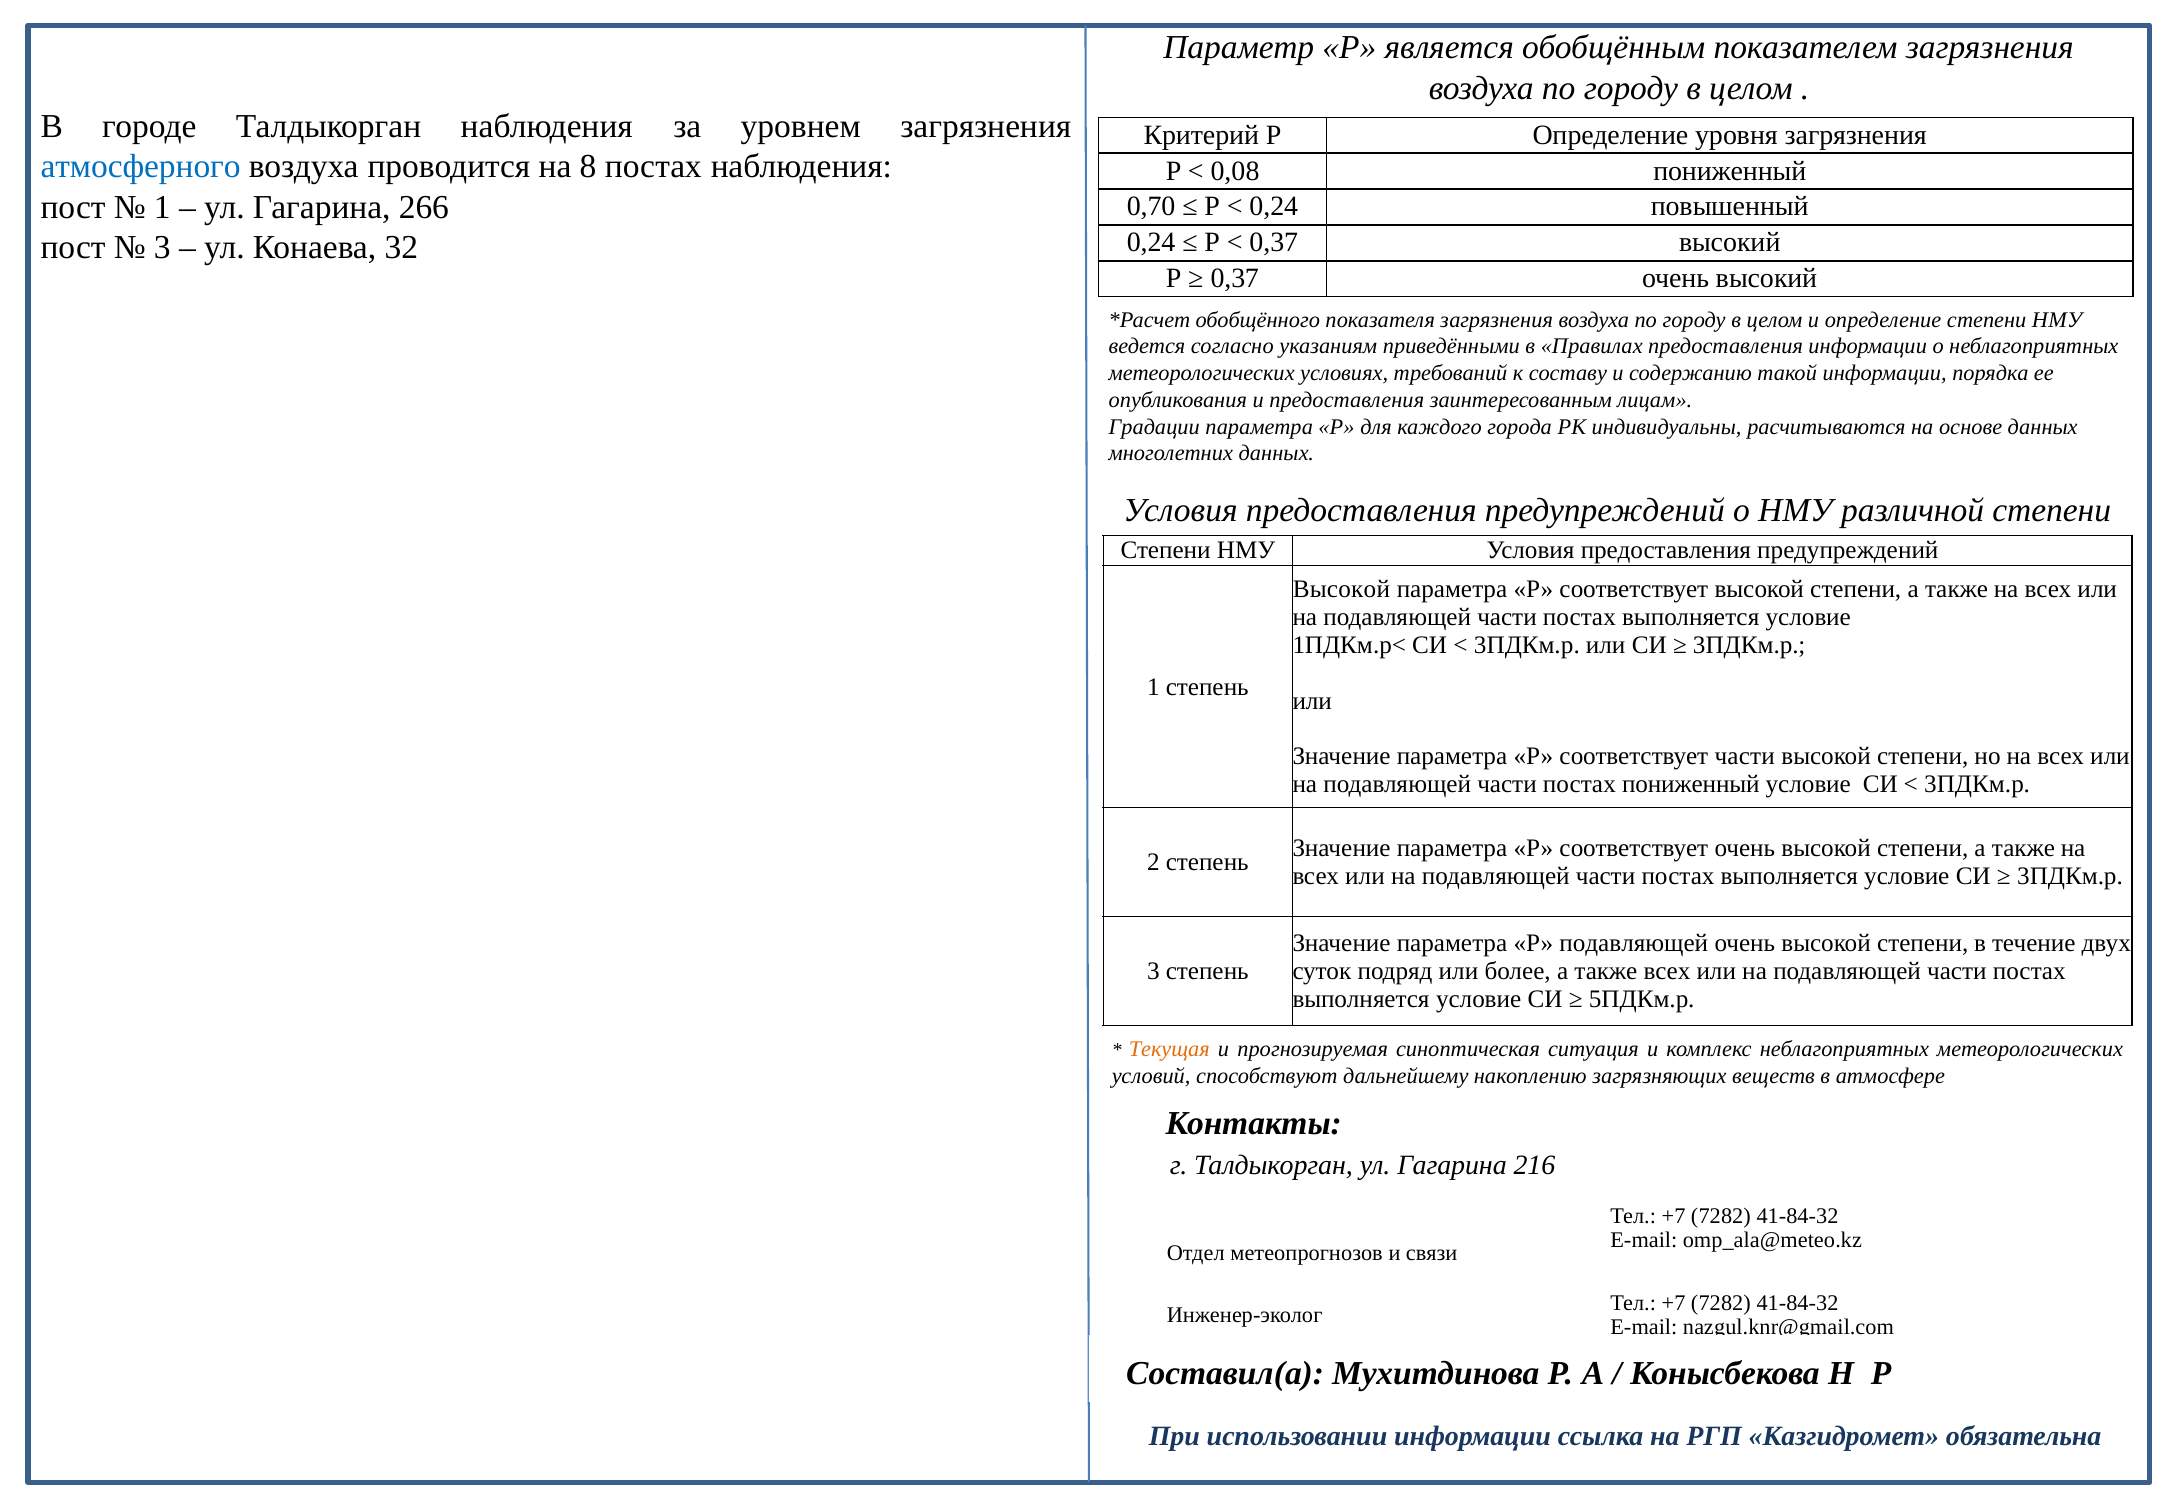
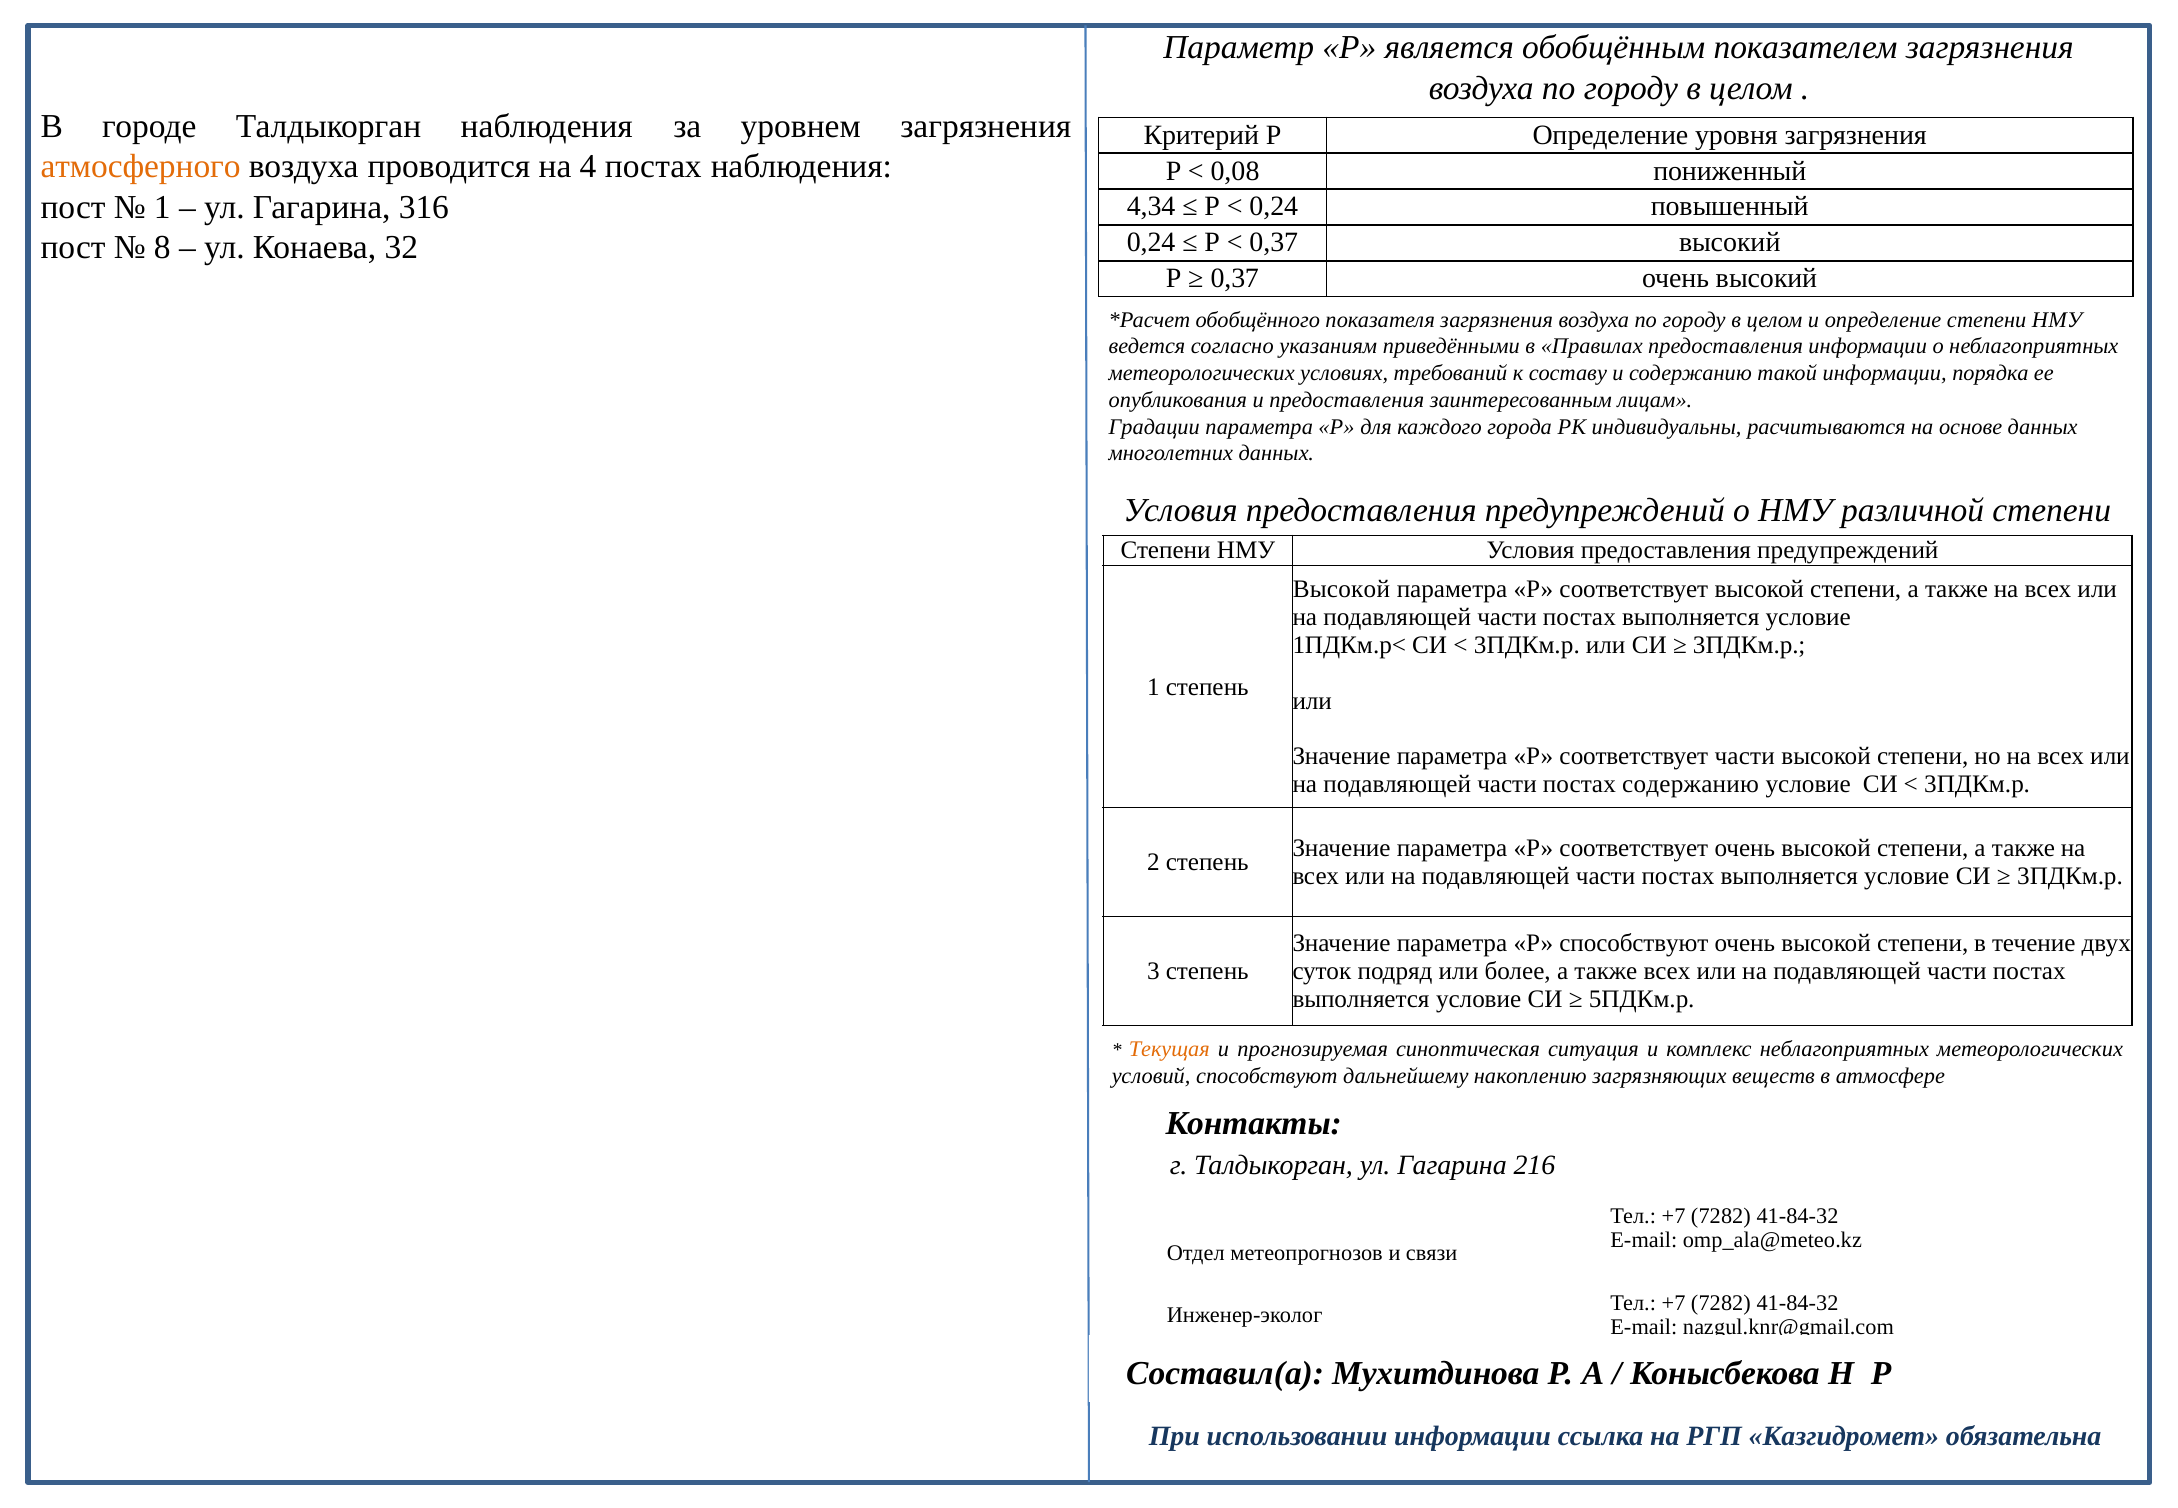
атмосферного colour: blue -> orange
8: 8 -> 4
266: 266 -> 316
0,70: 0,70 -> 4,34
3 at (162, 247): 3 -> 8
постах пониженный: пониженный -> содержанию
Р подавляющей: подавляющей -> способствуют
